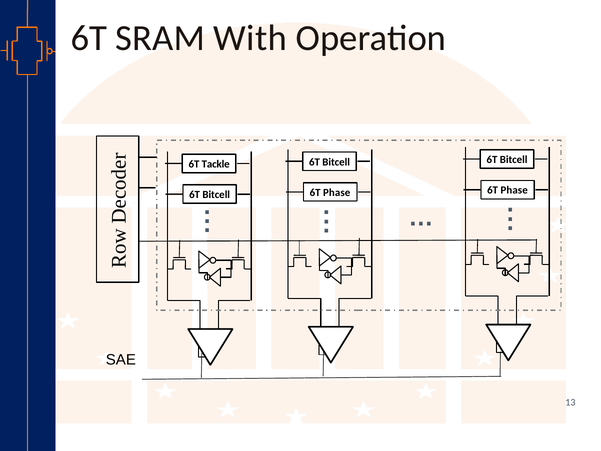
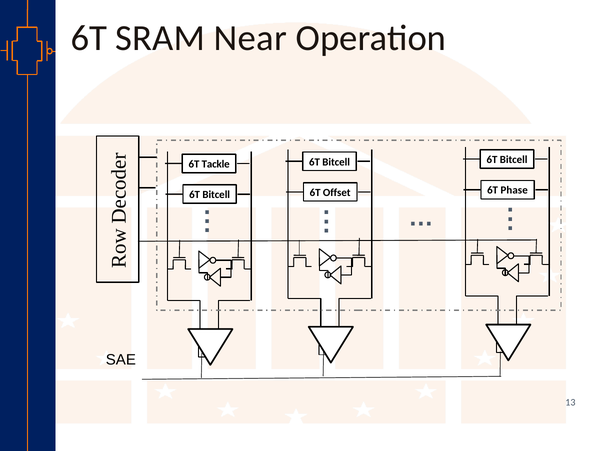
With: With -> Near
Phase at (337, 193): Phase -> Offset
